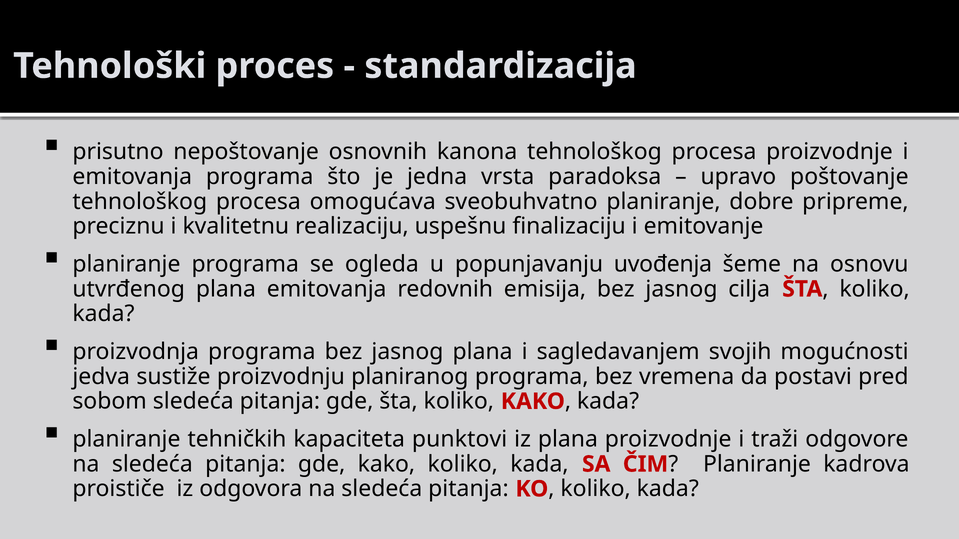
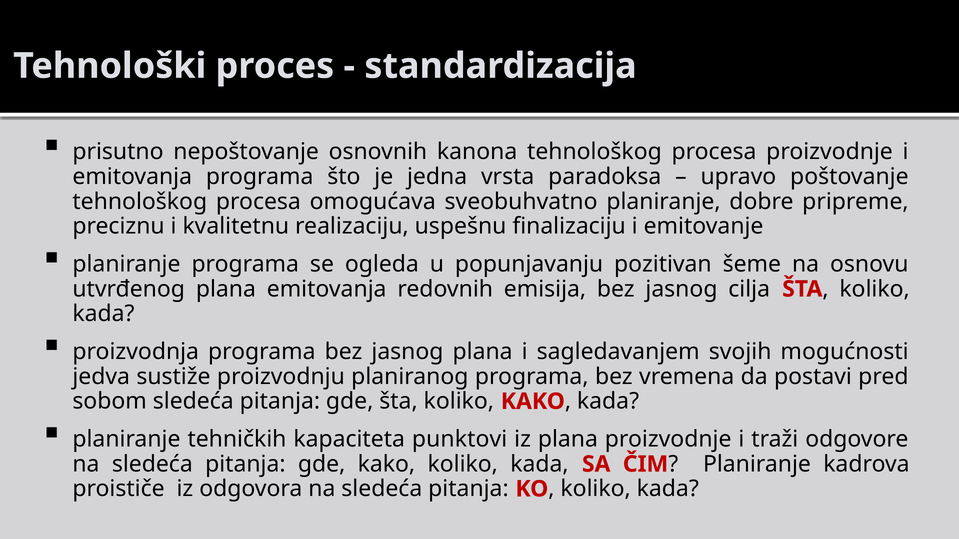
uvođenja: uvođenja -> pozitivan
